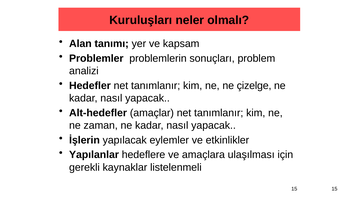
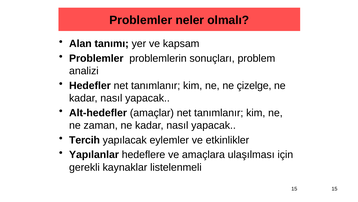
Kuruluşları at (141, 20): Kuruluşları -> Problemler
İşlerin: İşlerin -> Tercih
